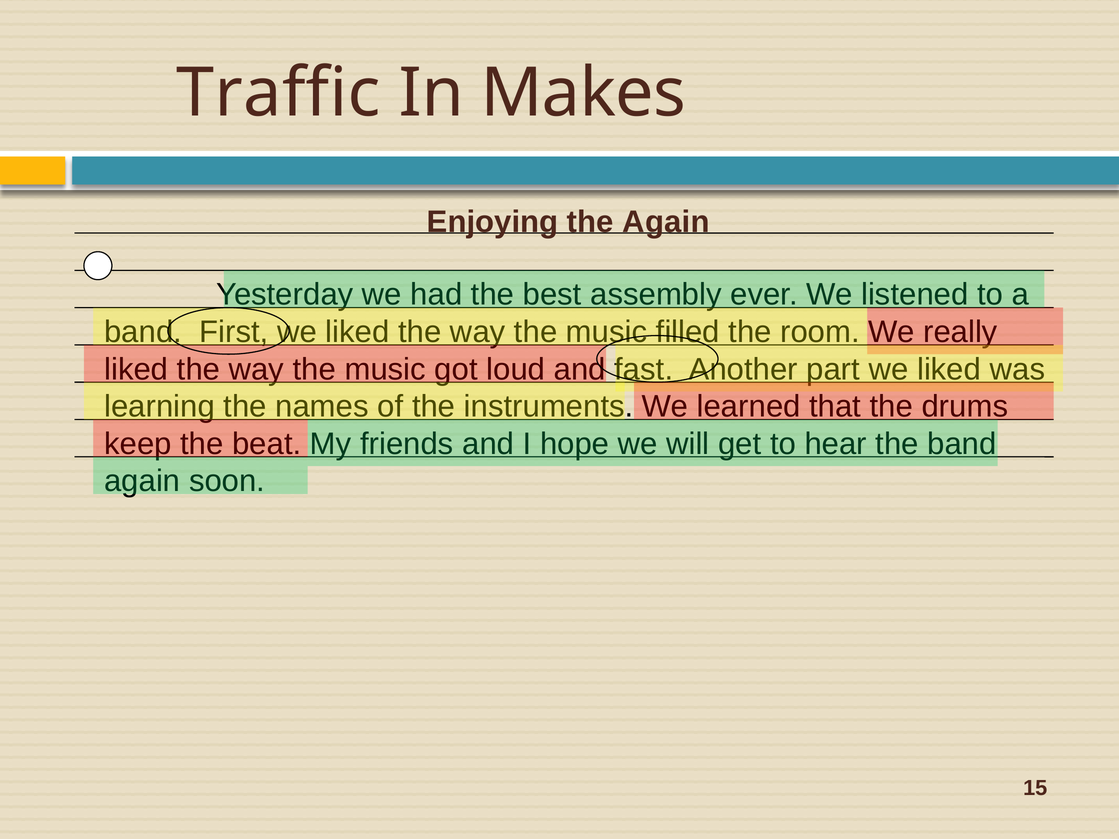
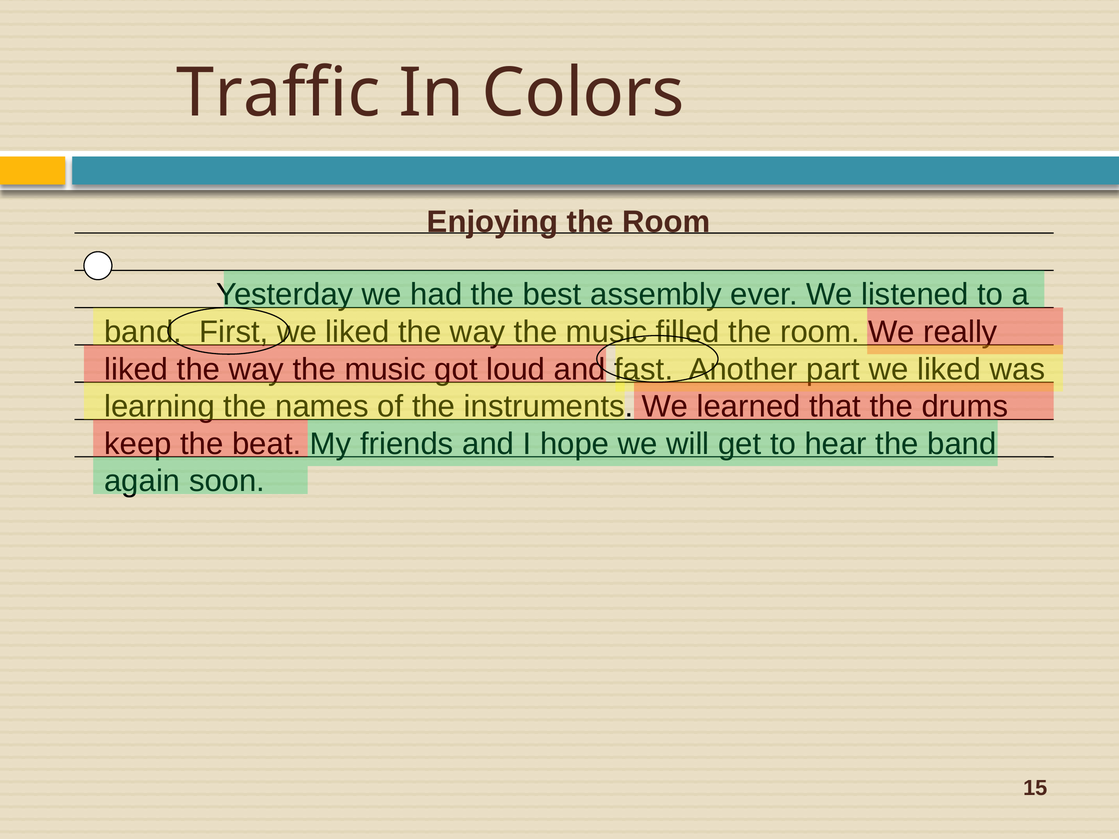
Makes: Makes -> Colors
Enjoying the Again: Again -> Room
